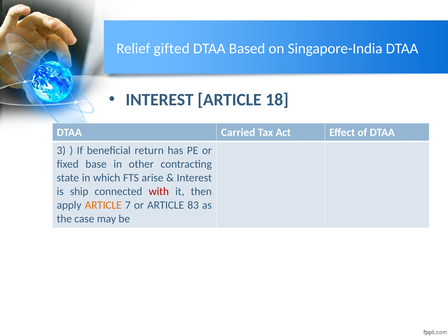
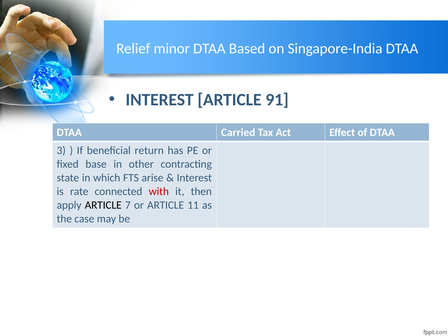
gifted: gifted -> minor
18: 18 -> 91
ship: ship -> rate
ARTICLE at (103, 205) colour: orange -> black
83: 83 -> 11
